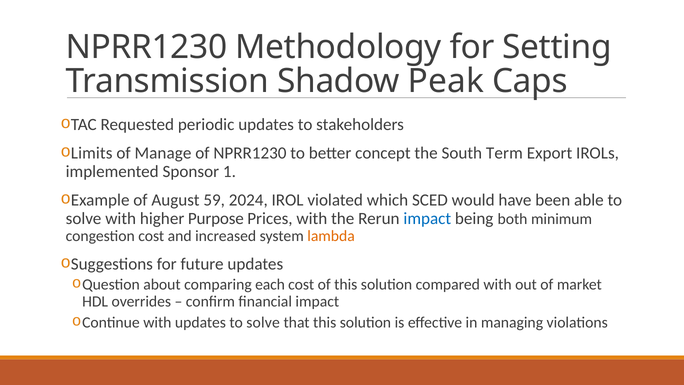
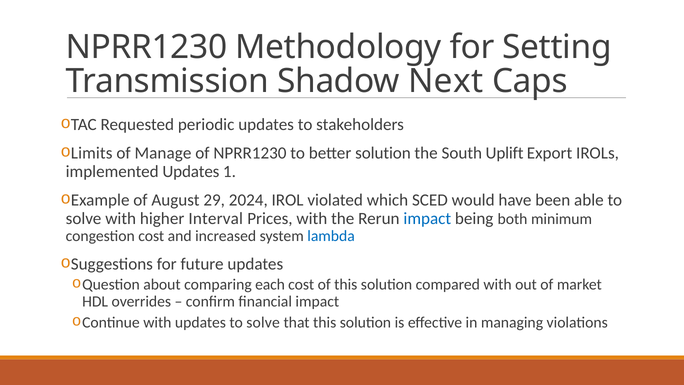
Peak: Peak -> Next
better concept: concept -> solution
Term: Term -> Uplift
implemented Sponsor: Sponsor -> Updates
59: 59 -> 29
Purpose: Purpose -> Interval
lambda colour: orange -> blue
